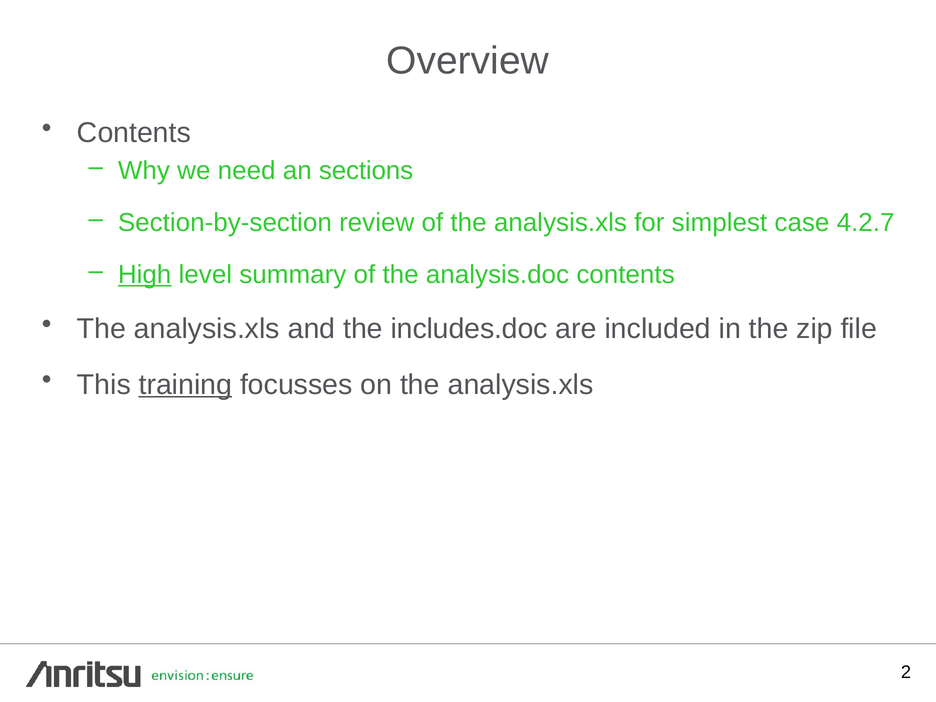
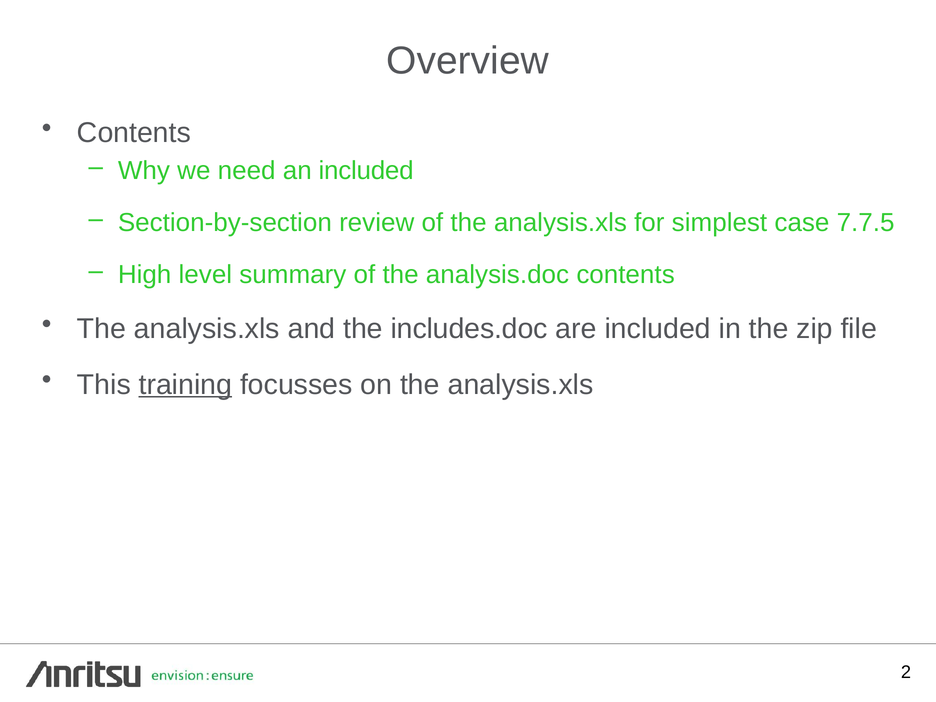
an sections: sections -> included
4.2.7: 4.2.7 -> 7.7.5
High underline: present -> none
